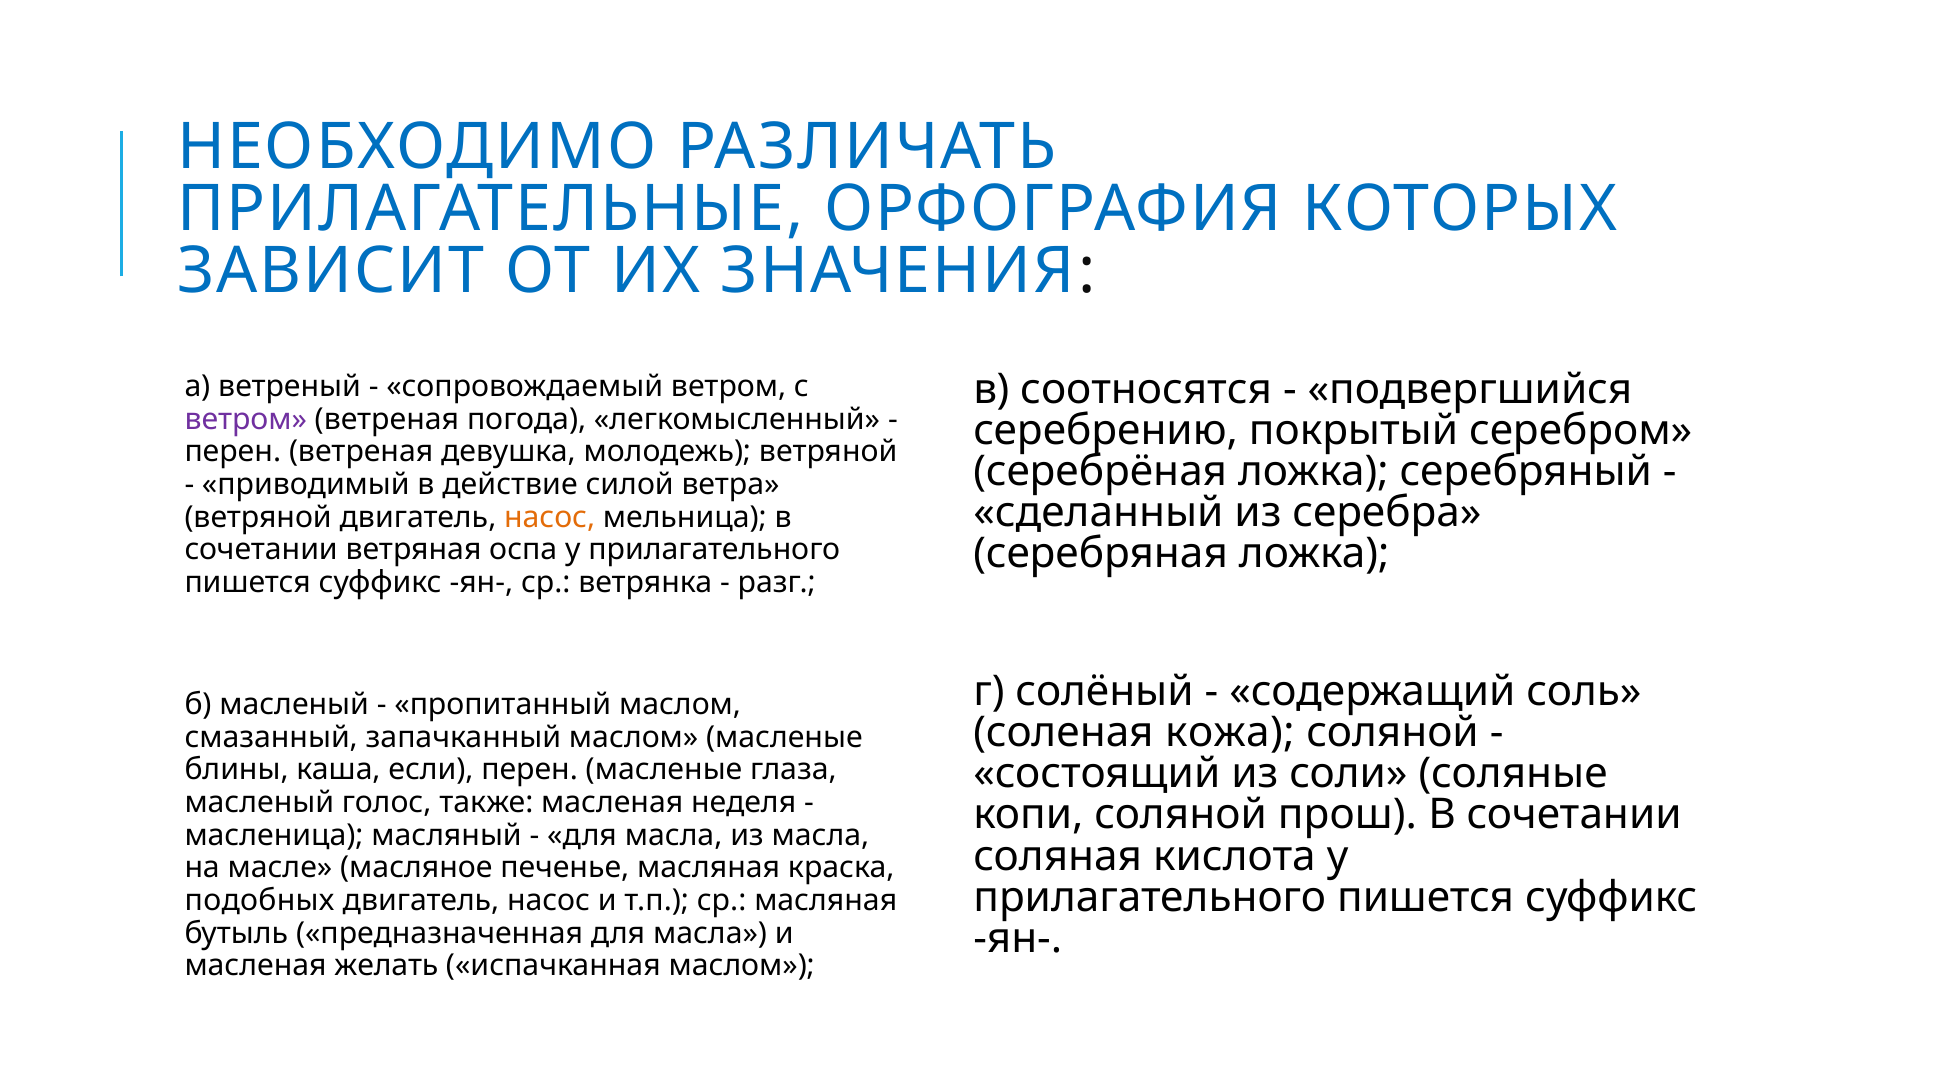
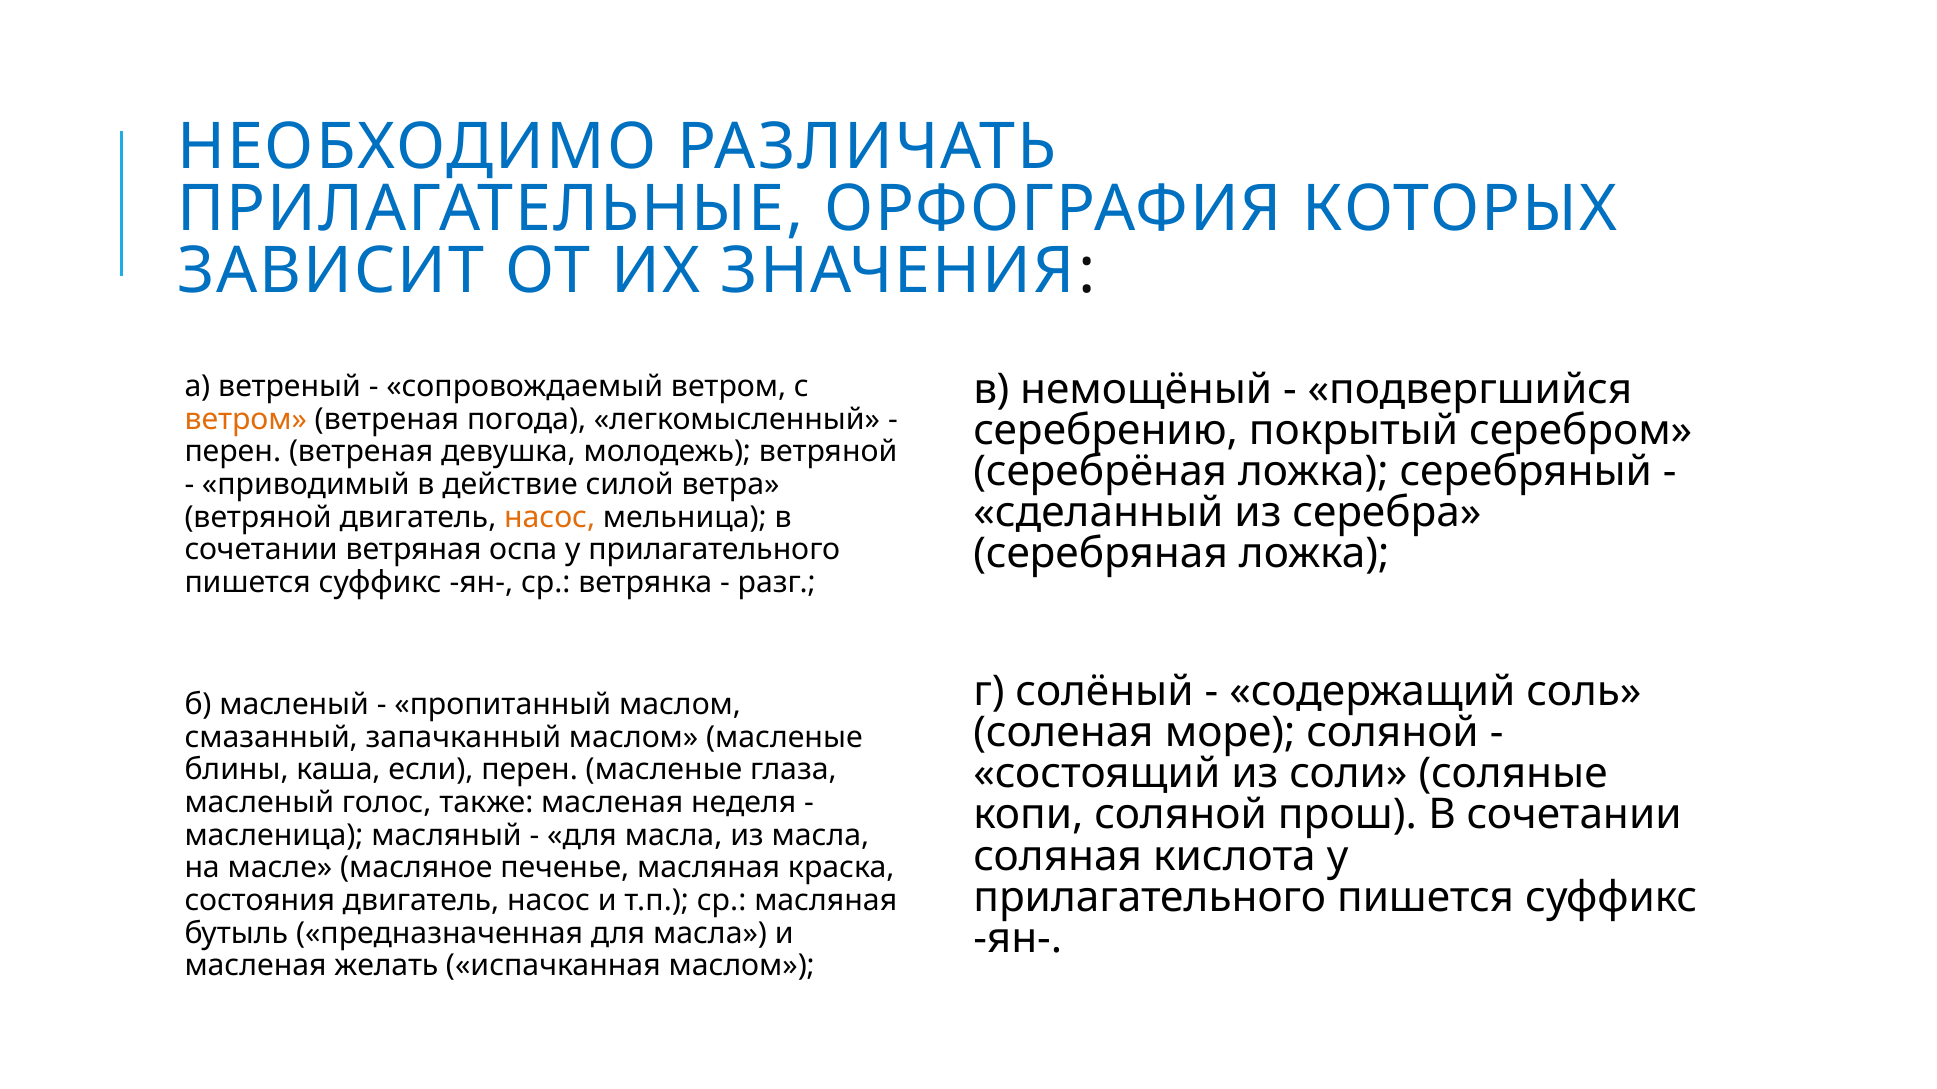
соотносятся: соотносятся -> немощёный
ветром at (246, 419) colour: purple -> orange
кожа: кожа -> море
подобных: подобных -> состояния
